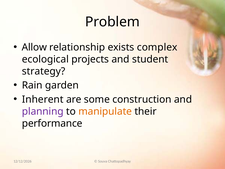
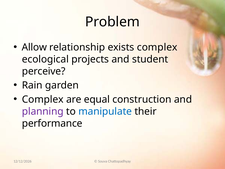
strategy: strategy -> perceive
Inherent at (43, 99): Inherent -> Complex
some: some -> equal
manipulate colour: orange -> blue
